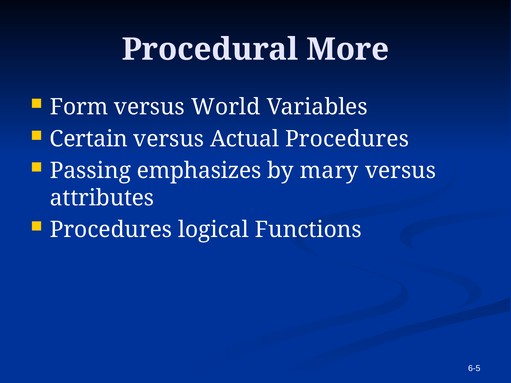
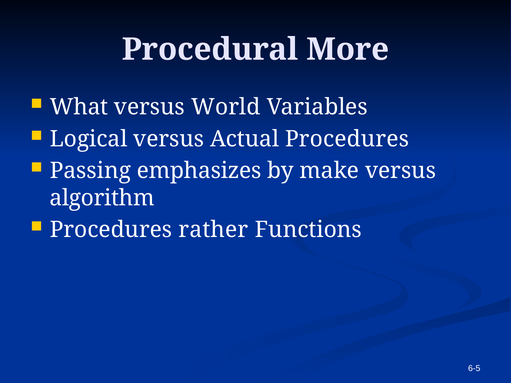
Form: Form -> What
Certain: Certain -> Logical
mary: mary -> make
attributes: attributes -> algorithm
logical: logical -> rather
